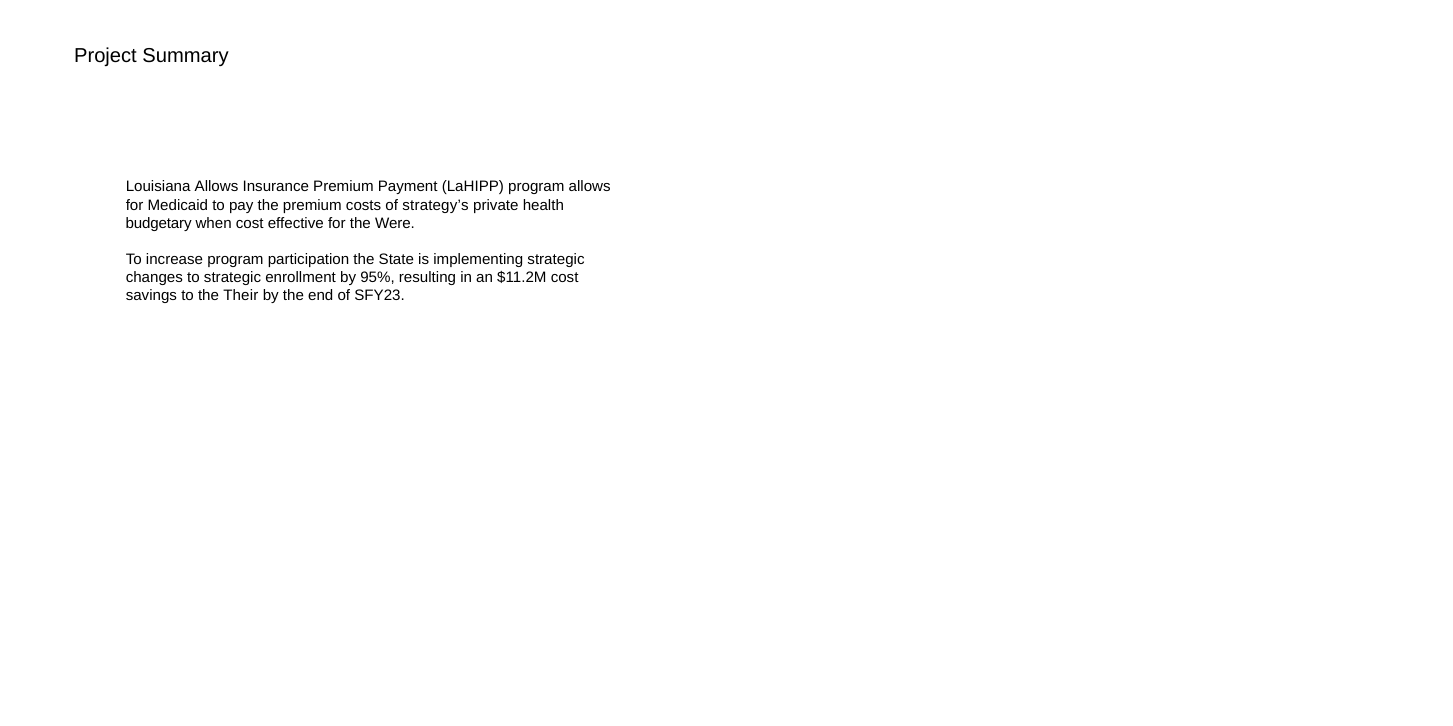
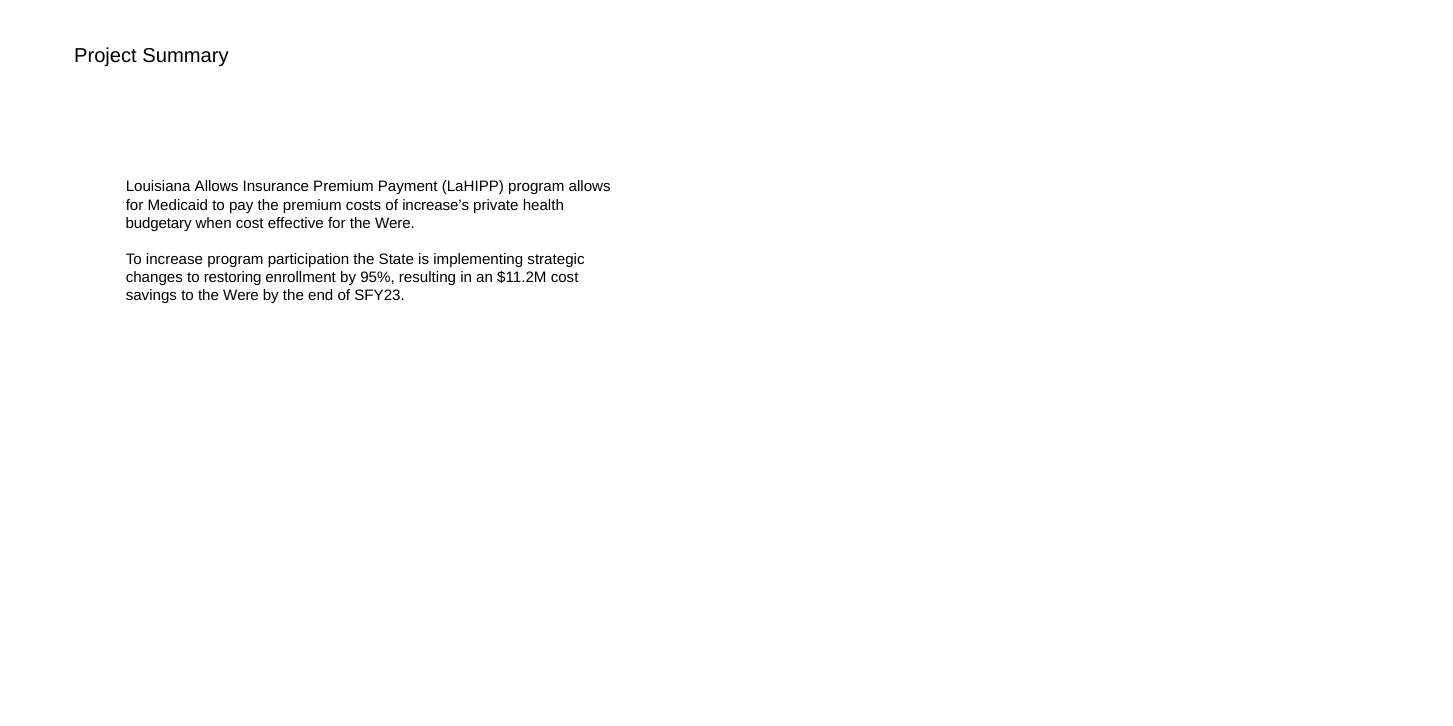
strategy’s: strategy’s -> increase’s
to strategic: strategic -> restoring
to the Their: Their -> Were
